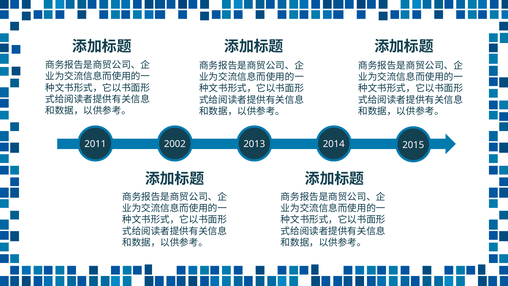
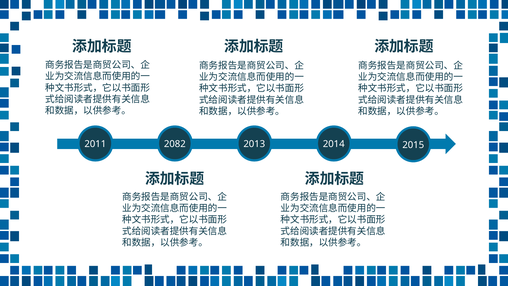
2002: 2002 -> 2082
